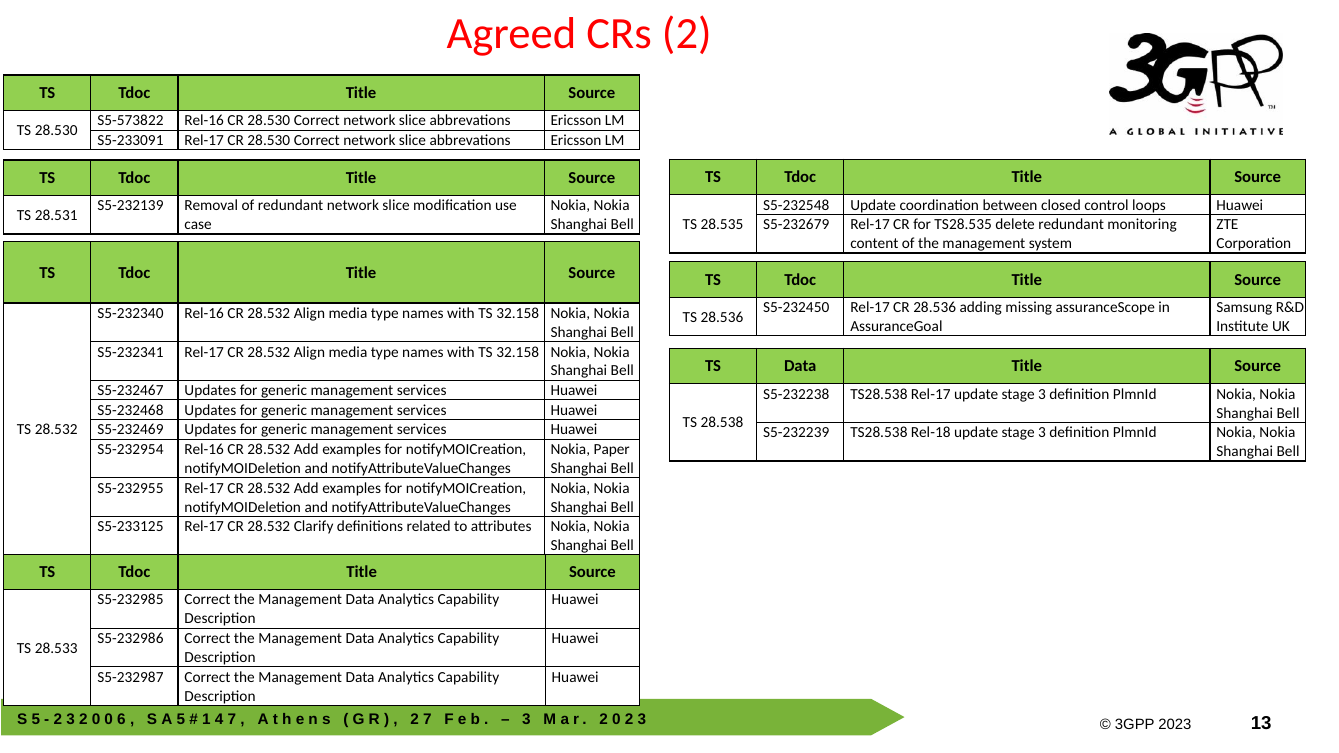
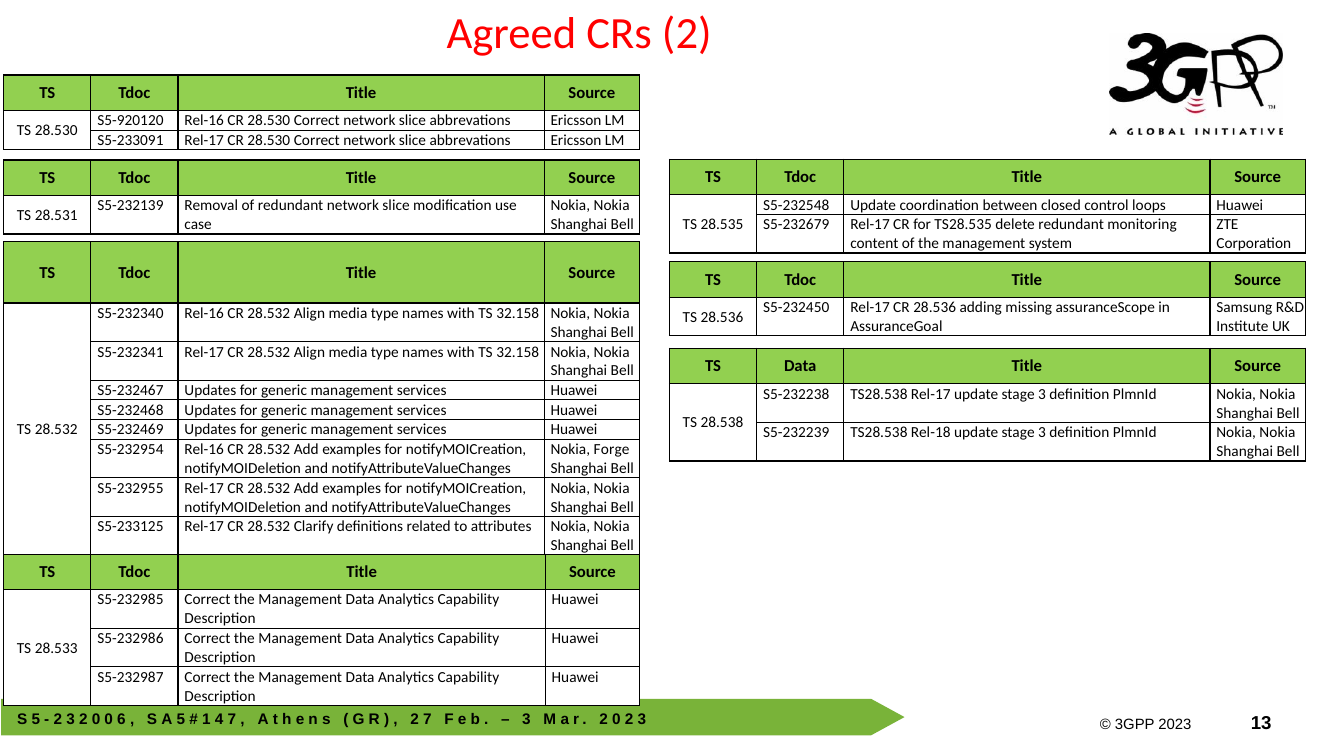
S5-573822: S5-573822 -> S5-920120
Paper: Paper -> Forge
